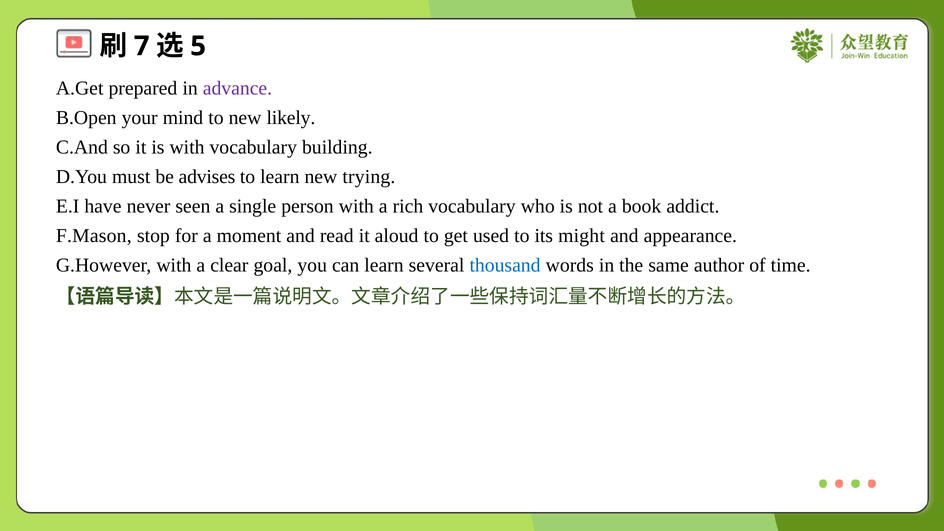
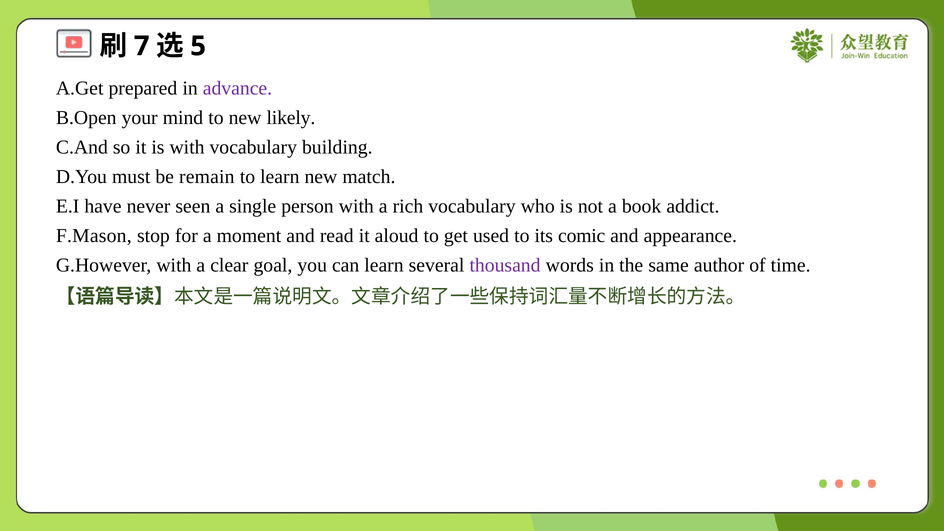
advises: advises -> remain
trying: trying -> match
might: might -> comic
thousand colour: blue -> purple
